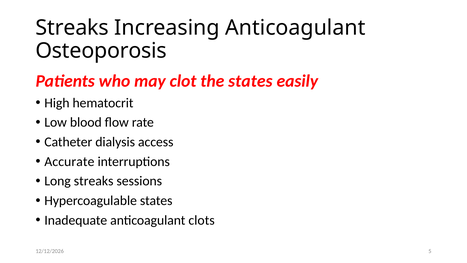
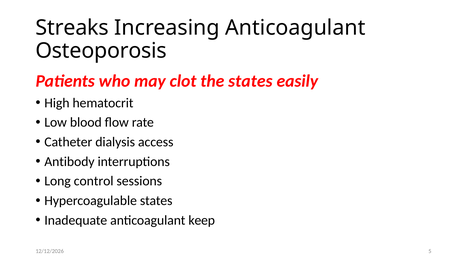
Accurate: Accurate -> Antibody
Long streaks: streaks -> control
clots: clots -> keep
